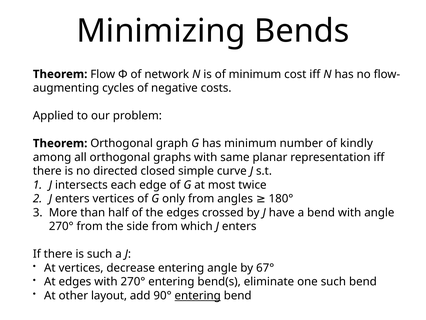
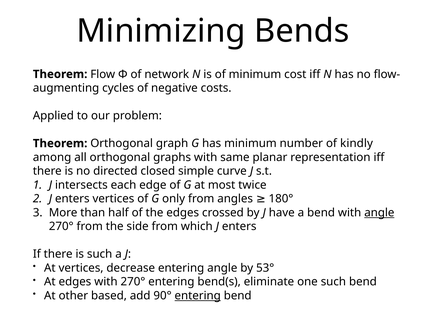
angle at (379, 212) underline: none -> present
67°: 67° -> 53°
layout: layout -> based
